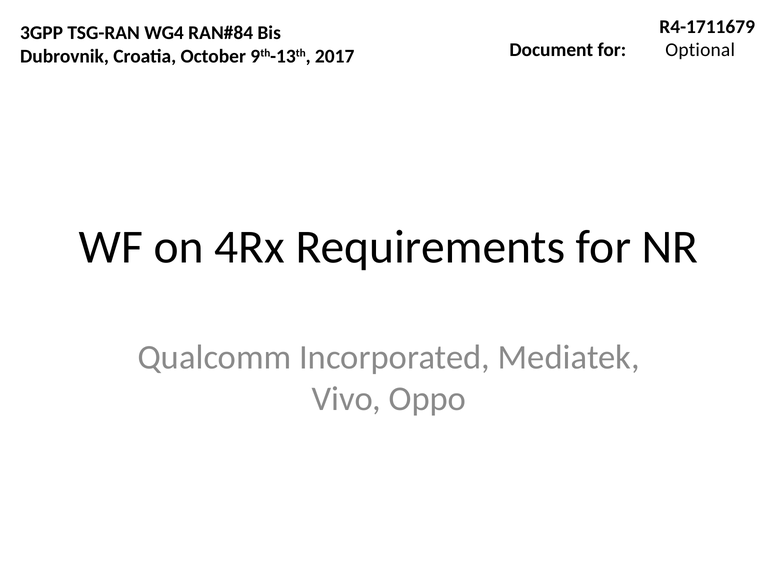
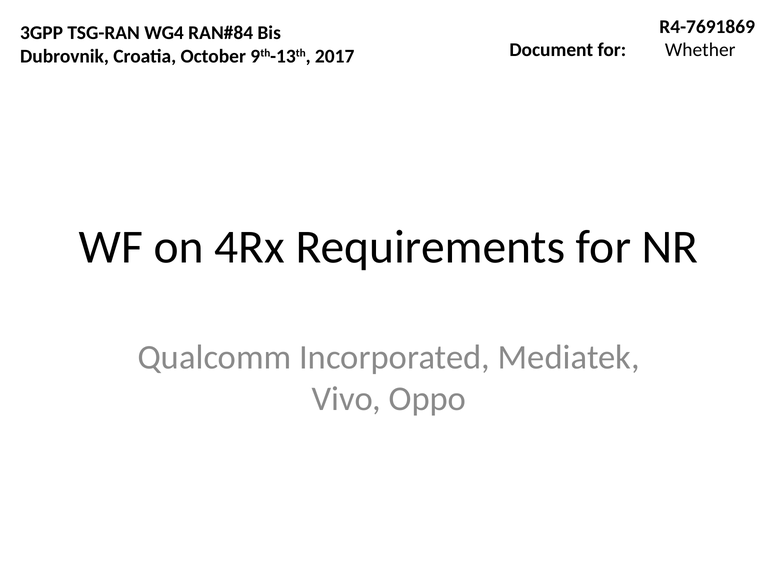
R4-1711679: R4-1711679 -> R4-7691869
Optional: Optional -> Whether
